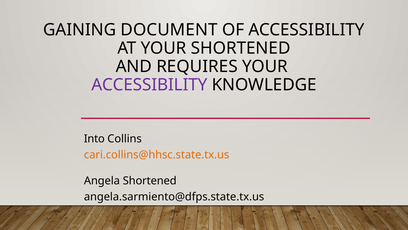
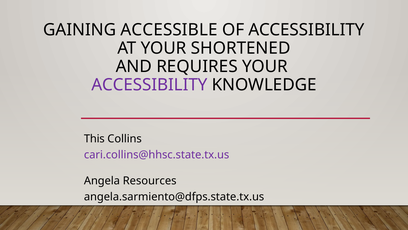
DOCUMENT: DOCUMENT -> ACCESSIBLE
Into: Into -> This
cari.collins@hhsc.state.tx.us colour: orange -> purple
Angela Shortened: Shortened -> Resources
